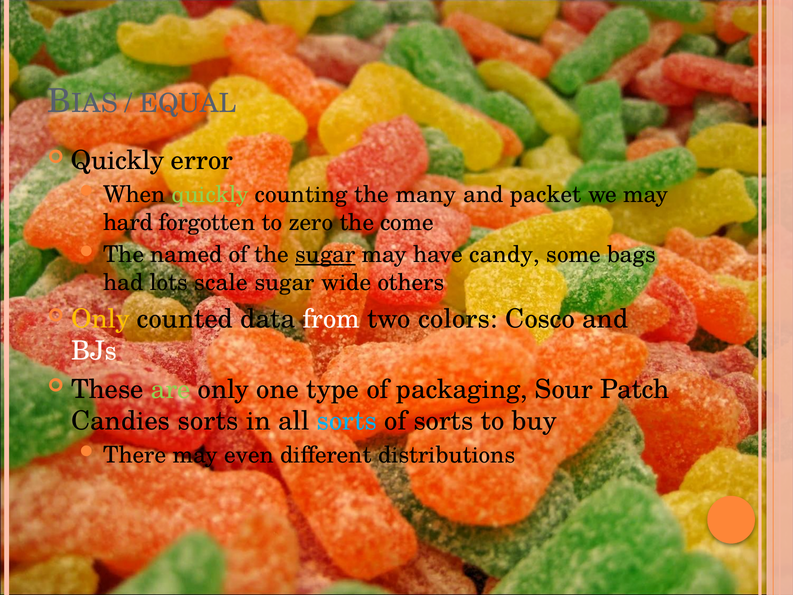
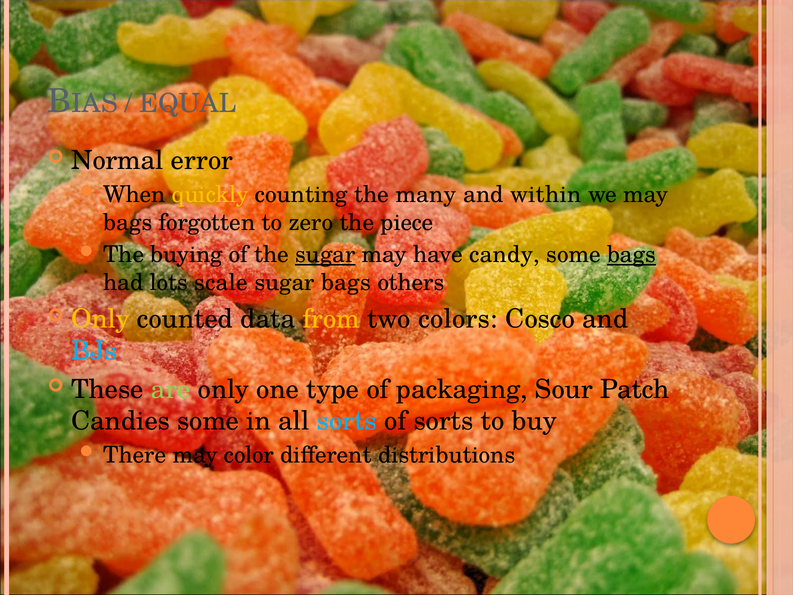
Quickly at (118, 160): Quickly -> Normal
quickly at (210, 195) colour: light green -> yellow
packet: packet -> within
hard at (128, 222): hard -> bags
come: come -> piece
named: named -> buying
bags at (631, 255) underline: none -> present
sugar wide: wide -> bags
from colour: white -> yellow
BJs colour: white -> light blue
Candies sorts: sorts -> some
even: even -> color
